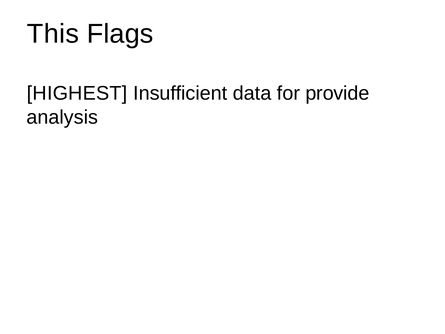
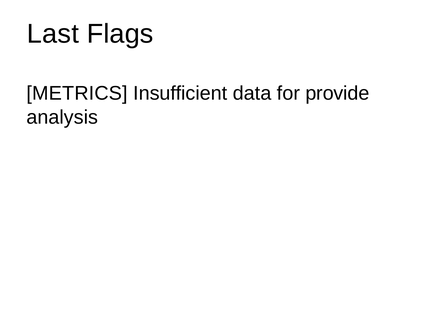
This: This -> Last
HIGHEST: HIGHEST -> METRICS
